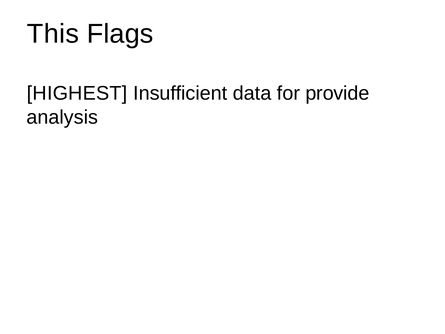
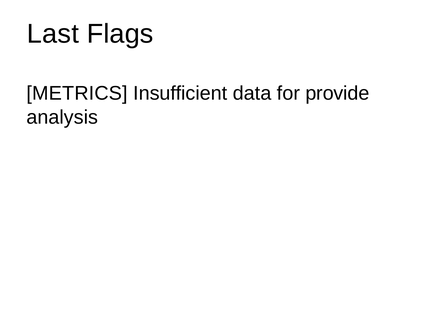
This: This -> Last
HIGHEST: HIGHEST -> METRICS
